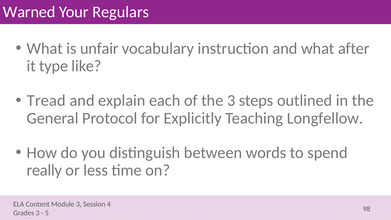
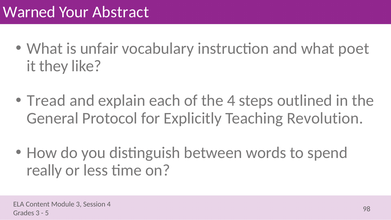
Regulars: Regulars -> Abstract
after: after -> poet
type: type -> they
the 3: 3 -> 4
Longfellow: Longfellow -> Revolution
